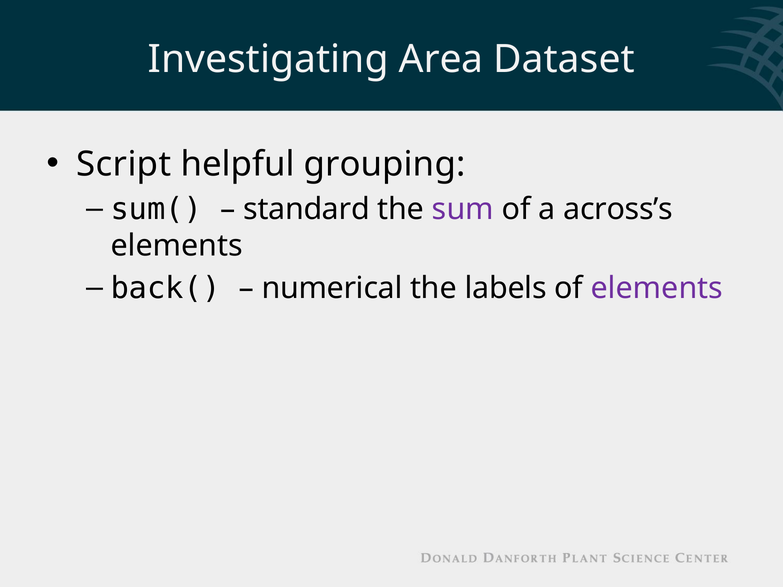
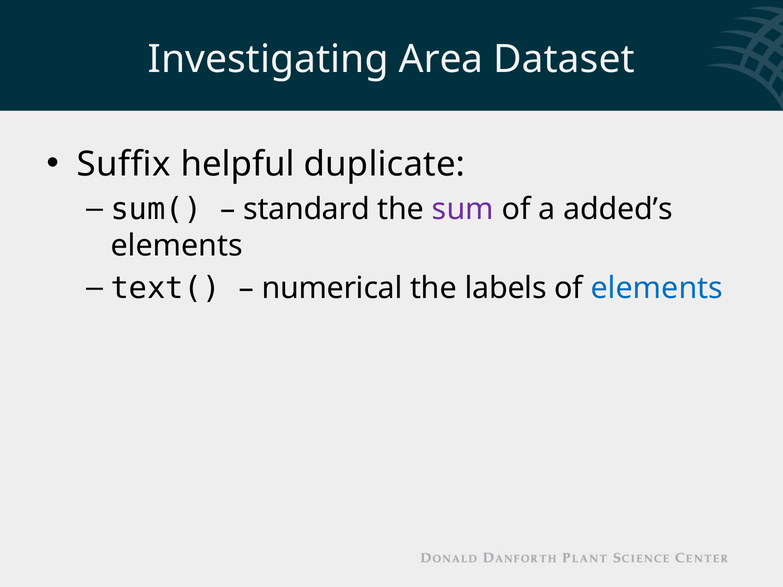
Script: Script -> Suffix
grouping: grouping -> duplicate
across’s: across’s -> added’s
back(: back( -> text(
elements at (657, 288) colour: purple -> blue
